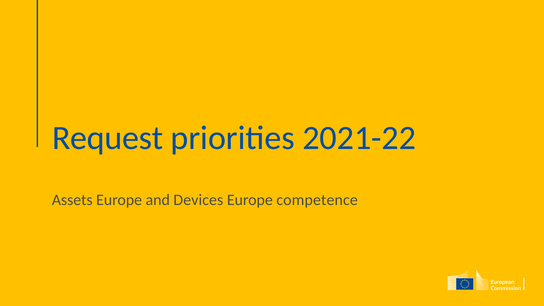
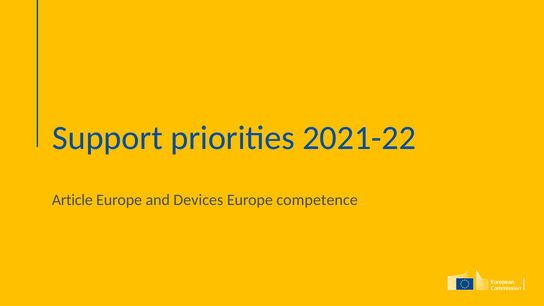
Request: Request -> Support
Assets: Assets -> Article
